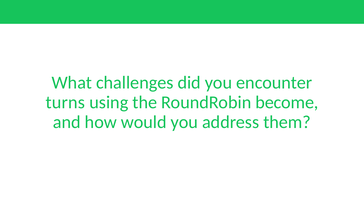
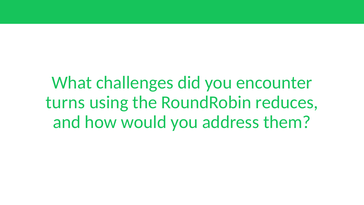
become: become -> reduces
